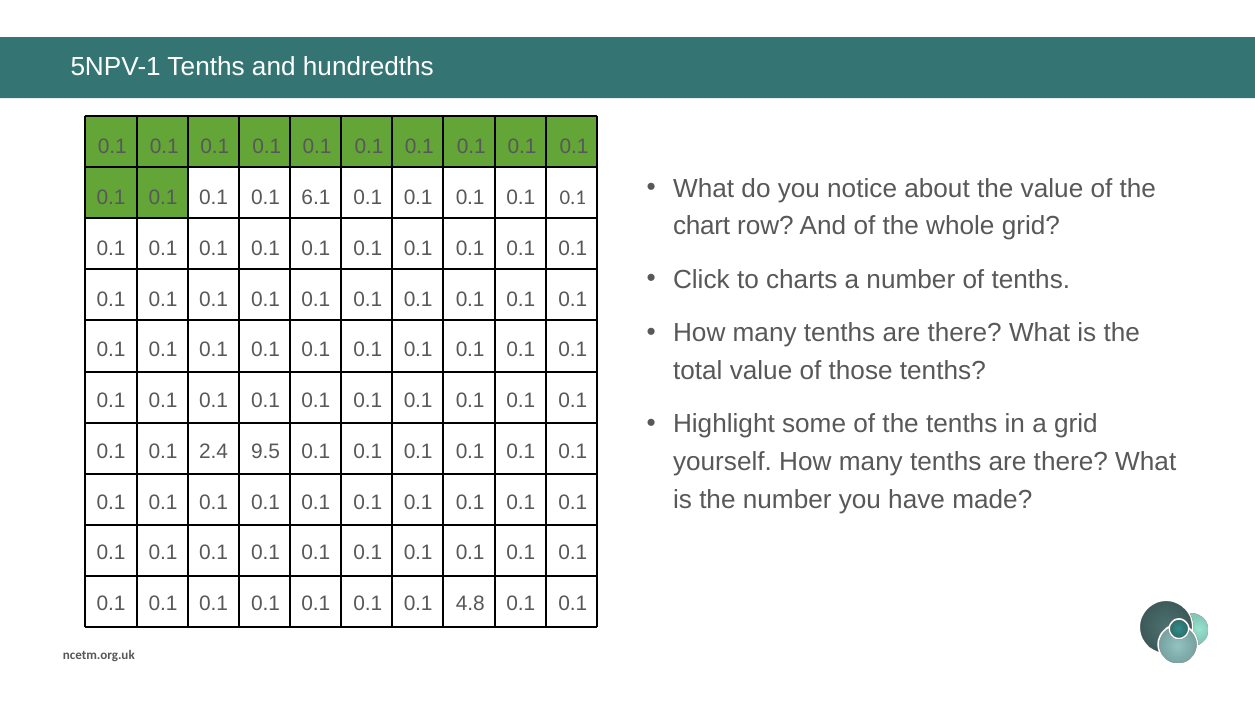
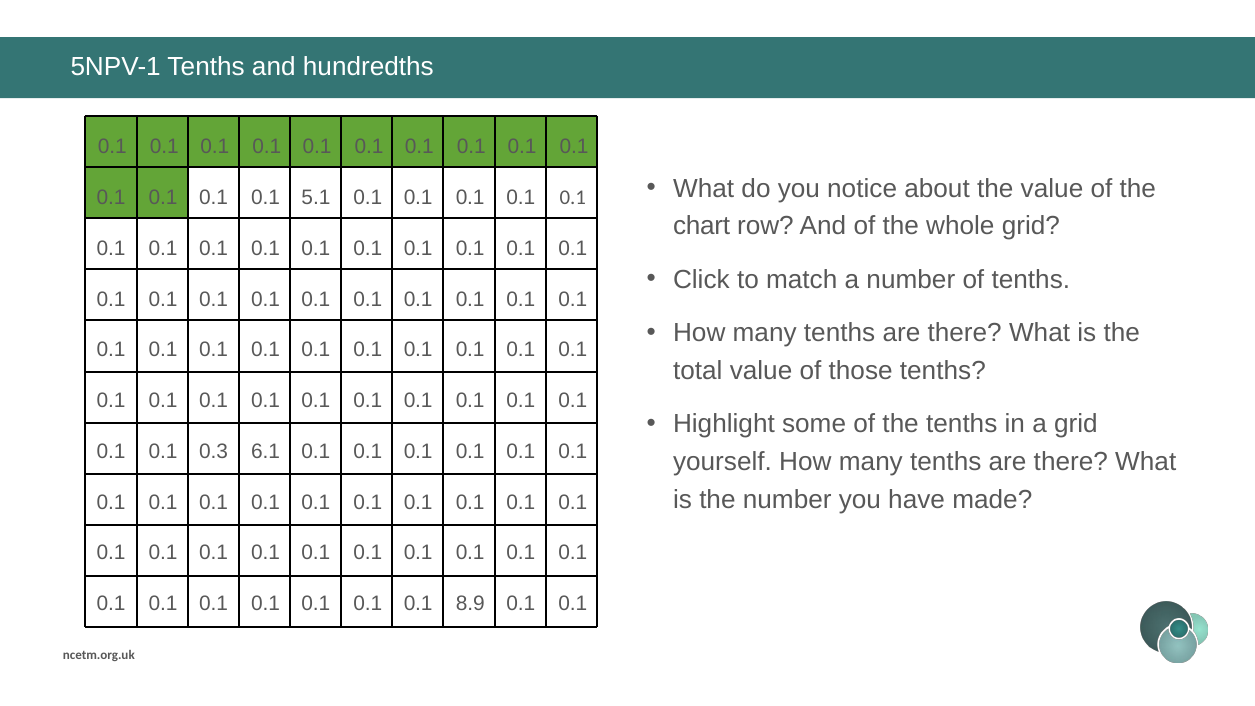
6.1: 6.1 -> 5.1
charts: charts -> match
2.4: 2.4 -> 0.3
9.5: 9.5 -> 6.1
4.8: 4.8 -> 8.9
